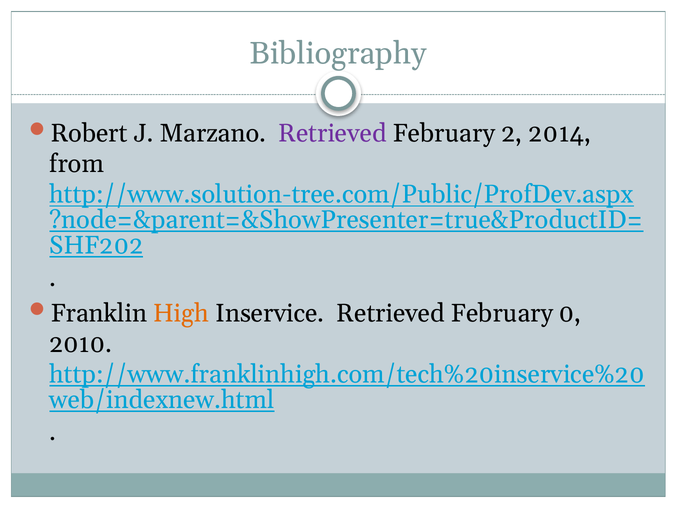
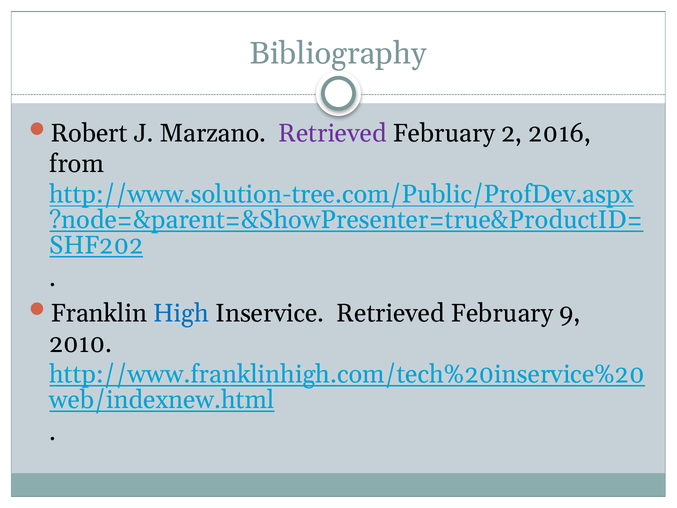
2014: 2014 -> 2016
High colour: orange -> blue
0: 0 -> 9
